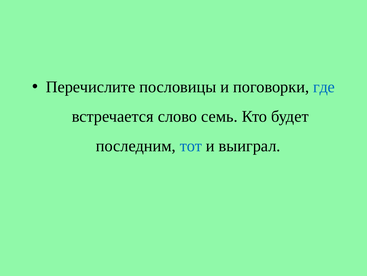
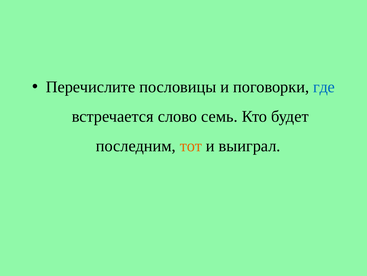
тот colour: blue -> orange
